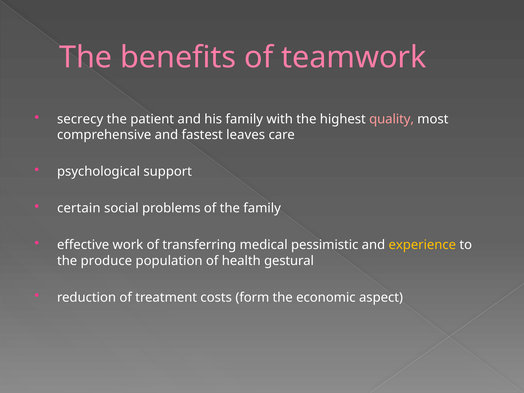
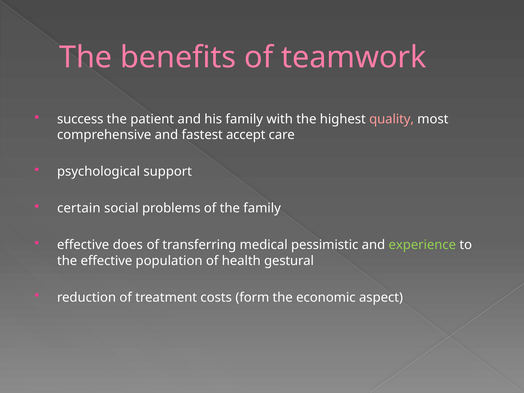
secrecy: secrecy -> success
leaves: leaves -> accept
work: work -> does
experience colour: yellow -> light green
the produce: produce -> effective
